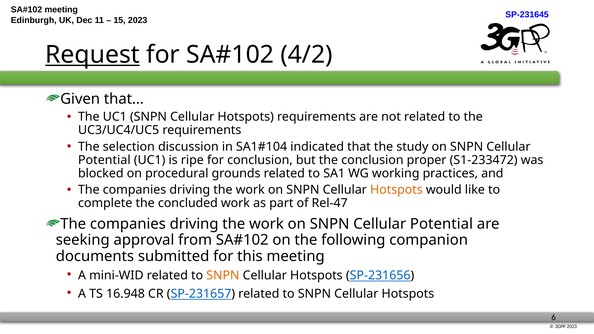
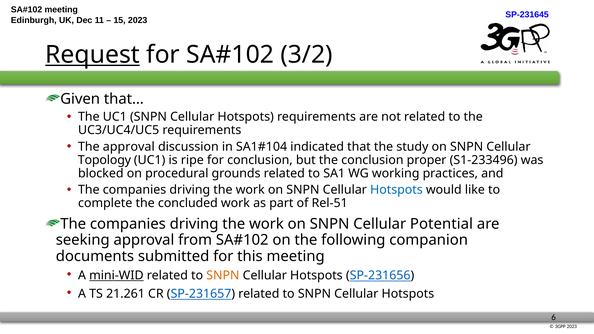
4/2: 4/2 -> 3/2
The selection: selection -> approval
Potential at (104, 160): Potential -> Topology
S1-233472: S1-233472 -> S1-233496
Hotspots at (396, 190) colour: orange -> blue
Rel-47: Rel-47 -> Rel-51
mini-WID underline: none -> present
16.948: 16.948 -> 21.261
